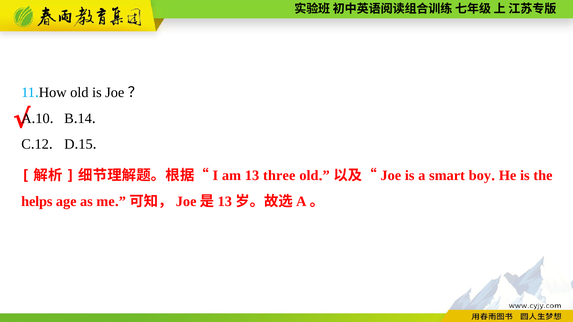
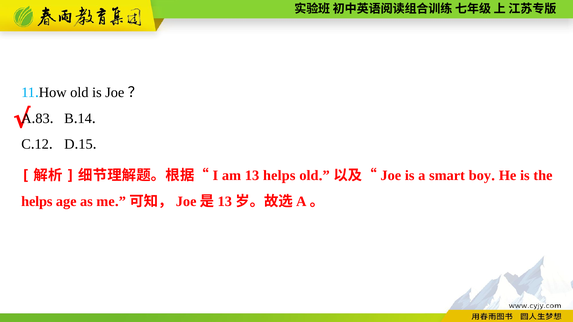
10: 10 -> 83
13 three: three -> helps
